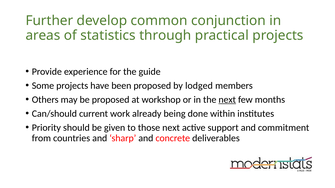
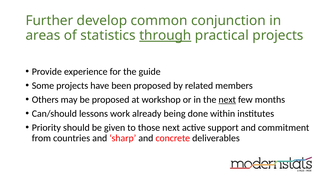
through underline: none -> present
lodged: lodged -> related
current: current -> lessons
